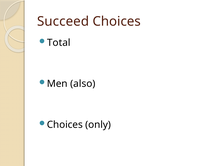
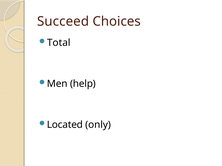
also: also -> help
Choices at (65, 125): Choices -> Located
